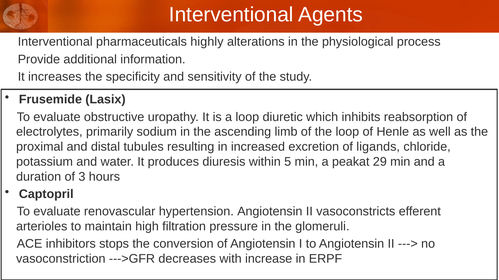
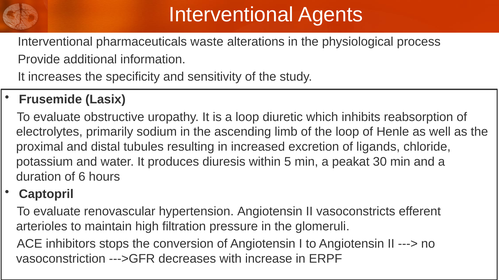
highly: highly -> waste
29: 29 -> 30
3: 3 -> 6
